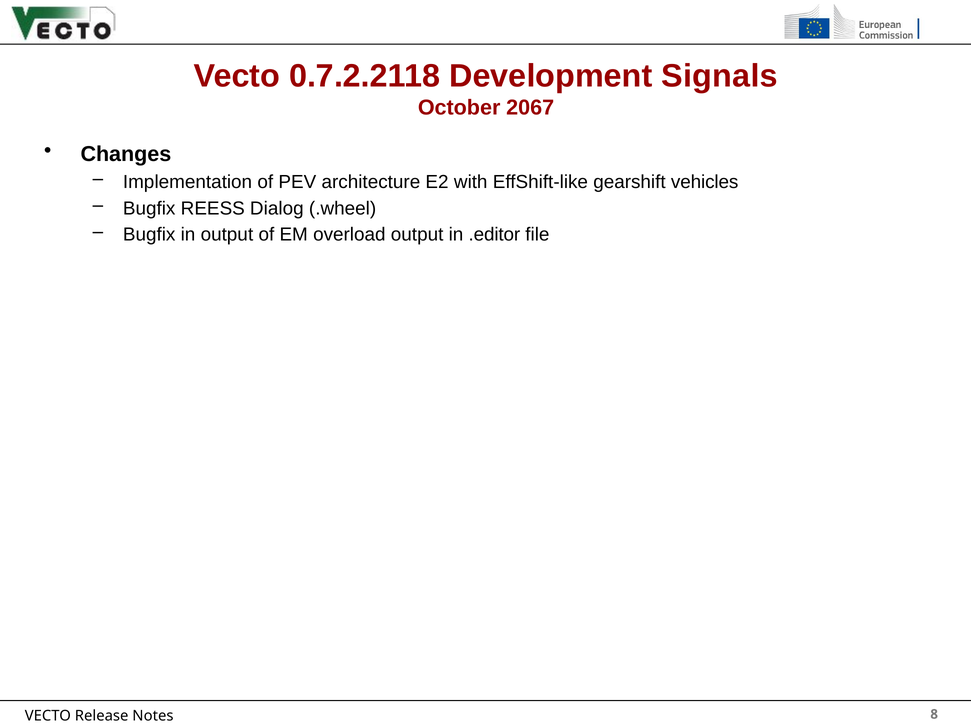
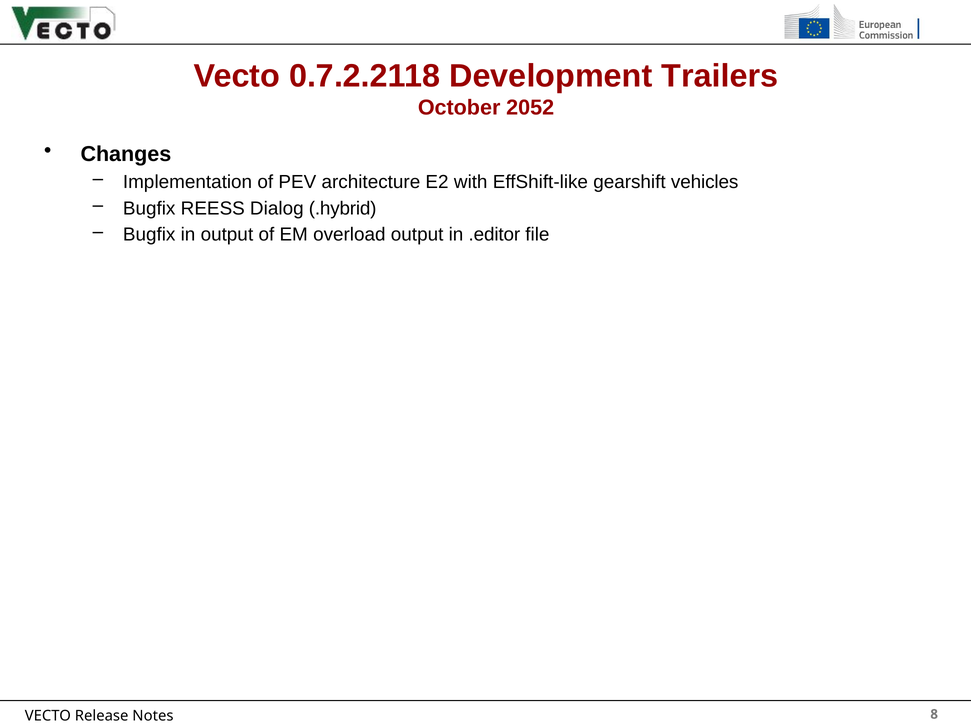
Signals: Signals -> Trailers
2067: 2067 -> 2052
.wheel: .wheel -> .hybrid
